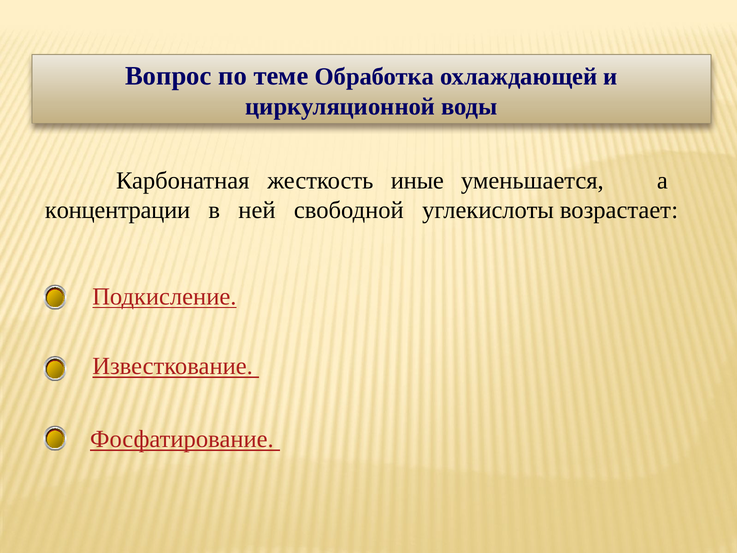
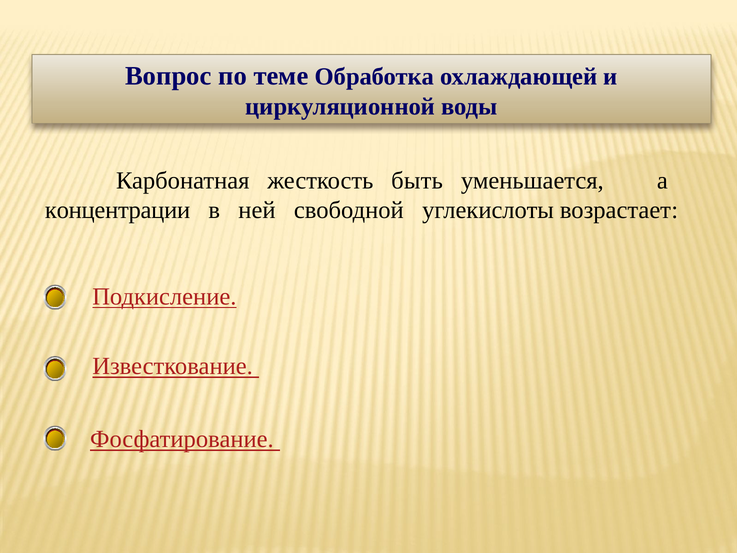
иные: иные -> быть
